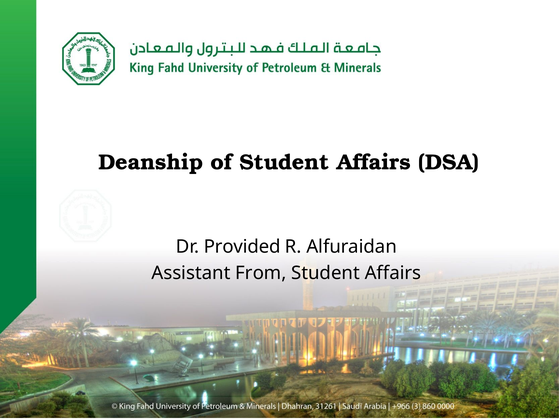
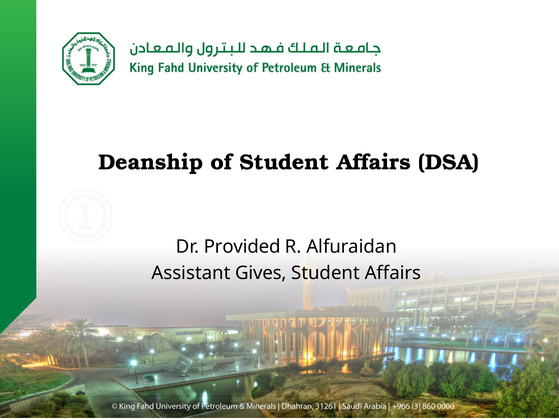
From: From -> Gives
